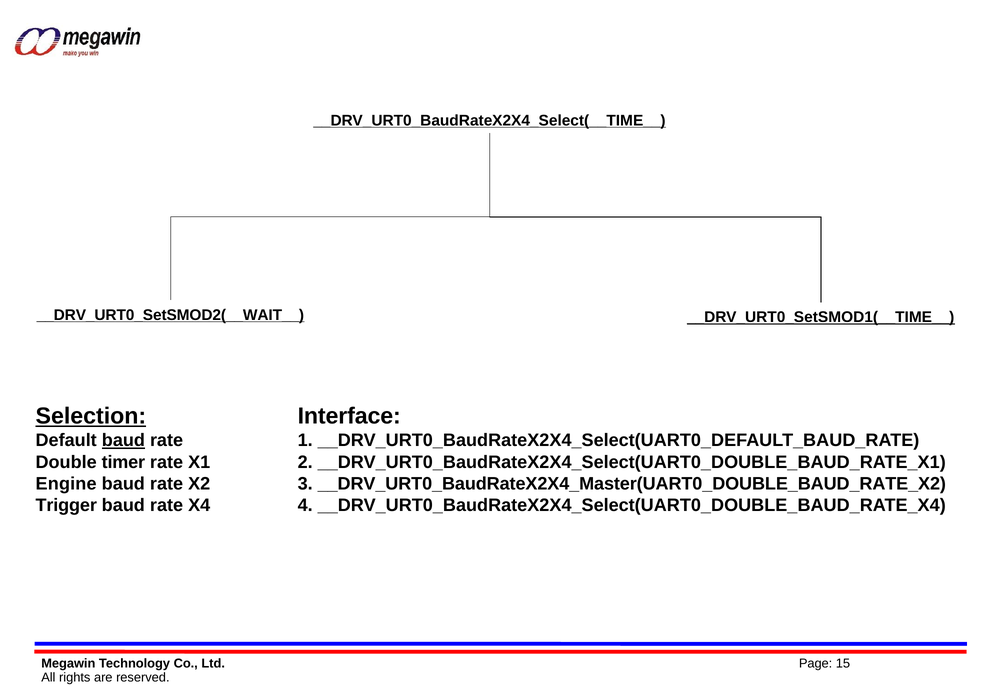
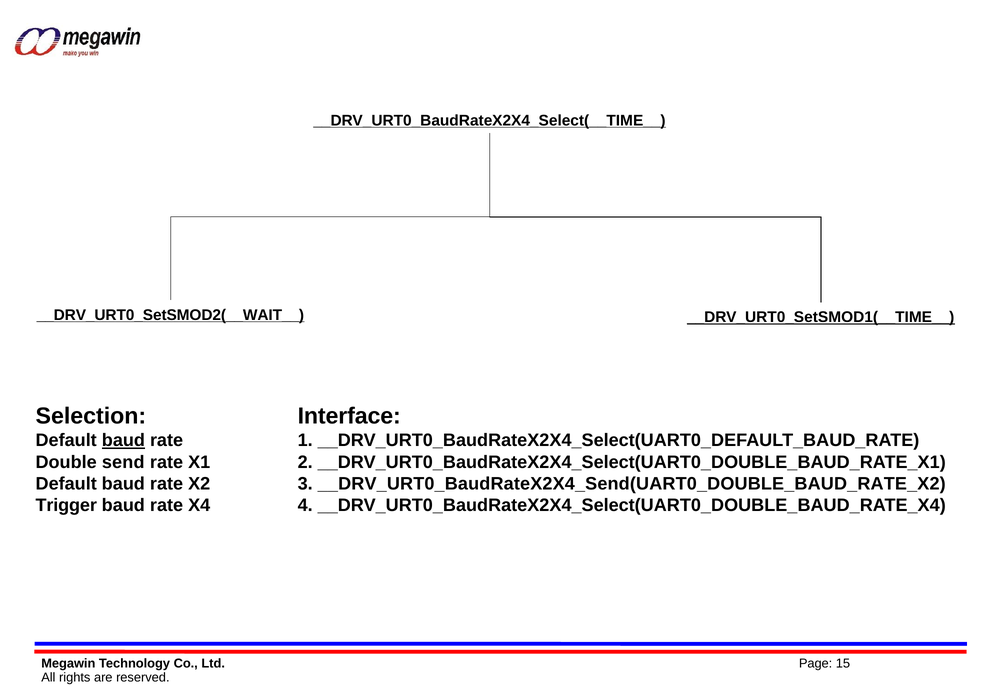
Selection underline: present -> none
timer: timer -> send
Engine at (66, 484): Engine -> Default
__DRV_URT0_BaudRateX2X4_Master(UART0_DOUBLE_BAUD_RATE_X2: __DRV_URT0_BaudRateX2X4_Master(UART0_DOUBLE_BAUD_RATE_X2 -> __DRV_URT0_BaudRateX2X4_Send(UART0_DOUBLE_BAUD_RATE_X2
